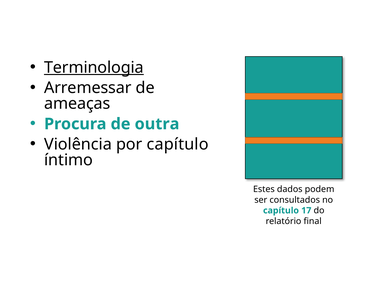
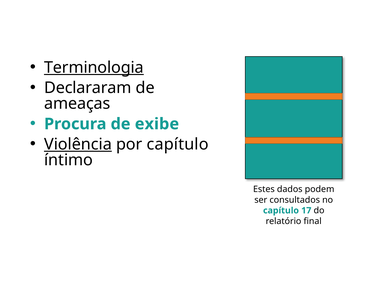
Arremessar: Arremessar -> Declararam
outra: outra -> exibe
Violência underline: none -> present
